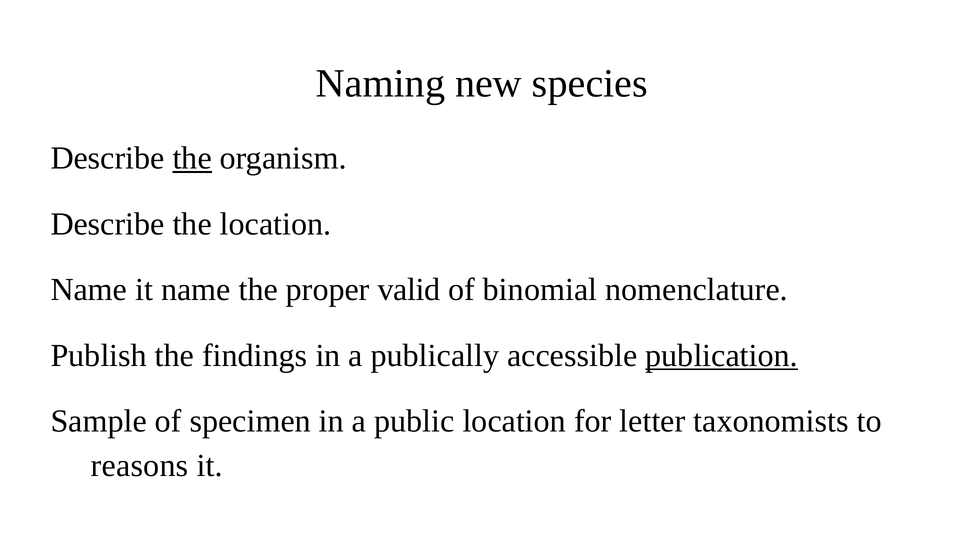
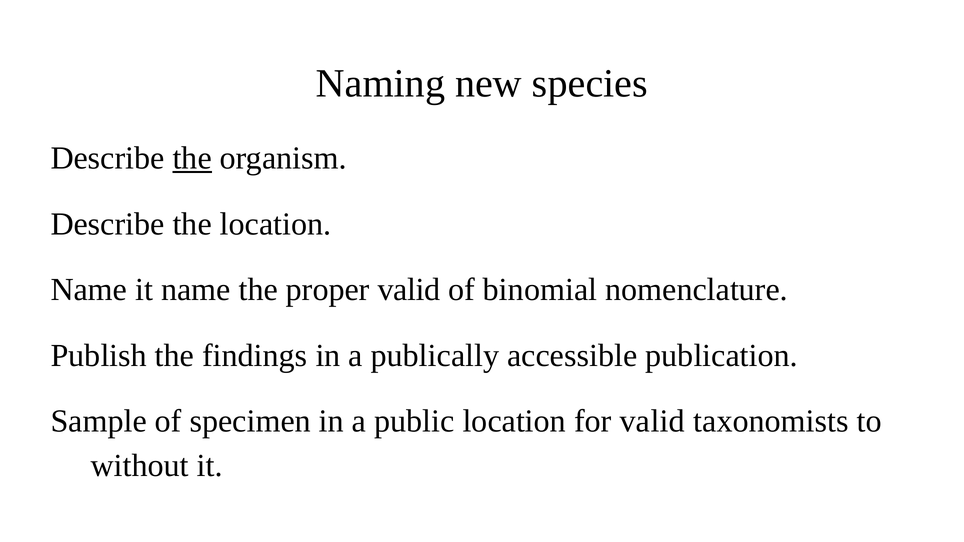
publication underline: present -> none
for letter: letter -> valid
reasons: reasons -> without
